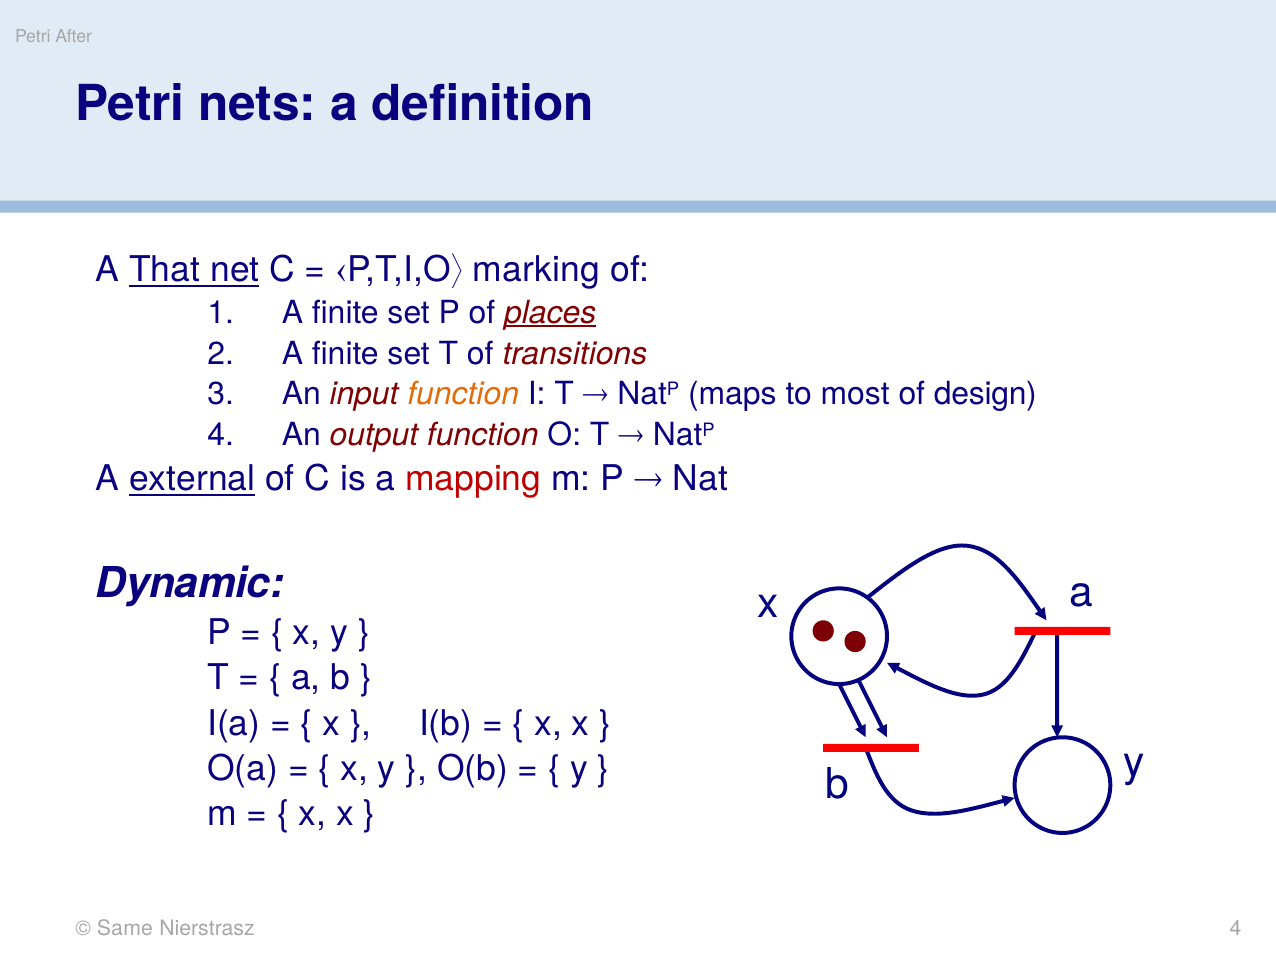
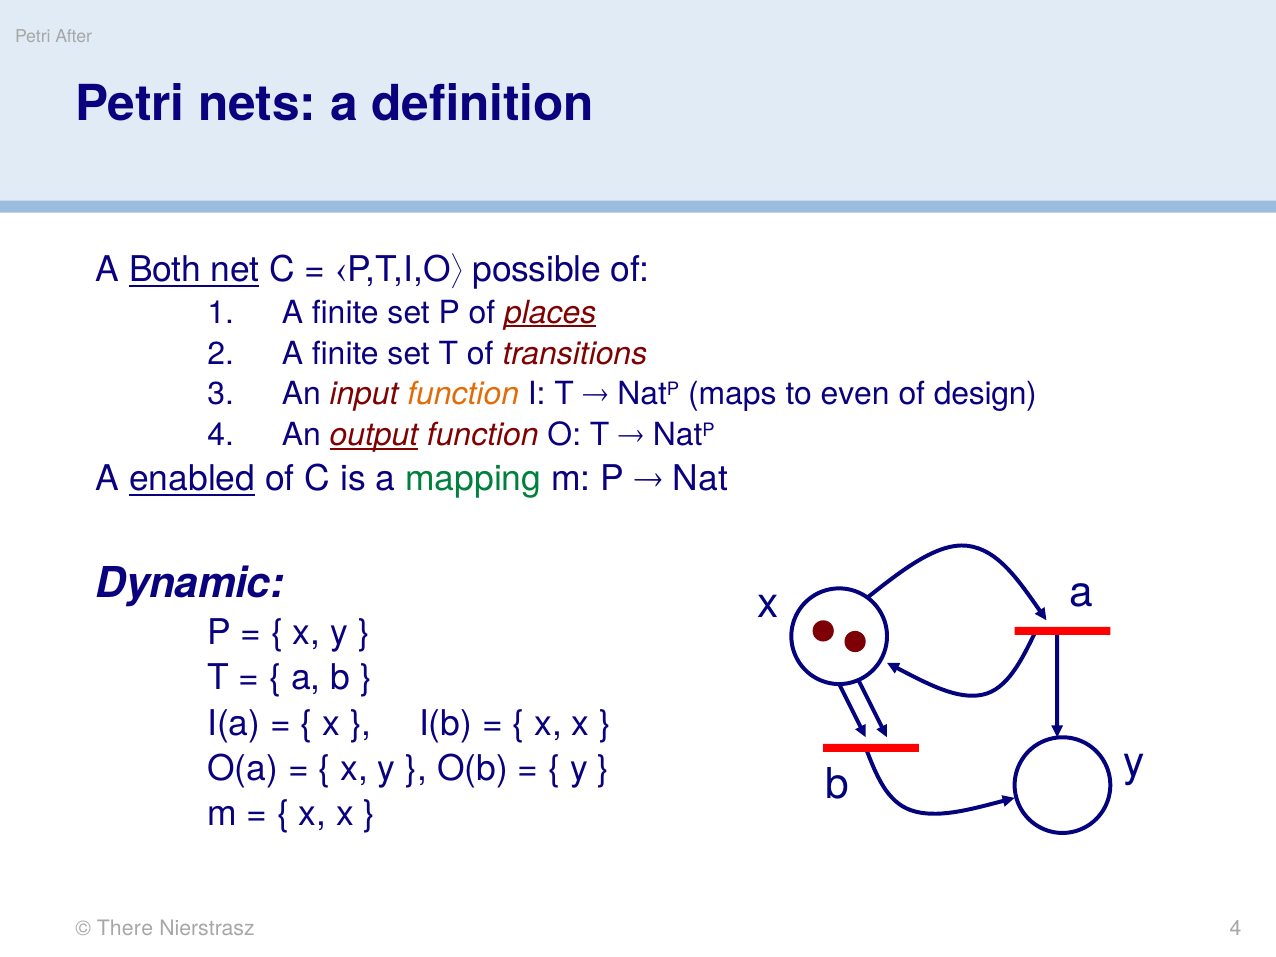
That: That -> Both
marking: marking -> possible
most: most -> even
output underline: none -> present
external: external -> enabled
mapping colour: red -> green
Same: Same -> There
